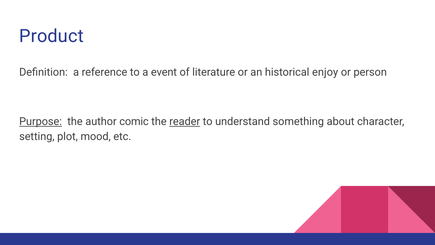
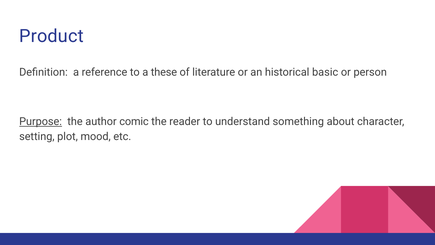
event: event -> these
enjoy: enjoy -> basic
reader underline: present -> none
